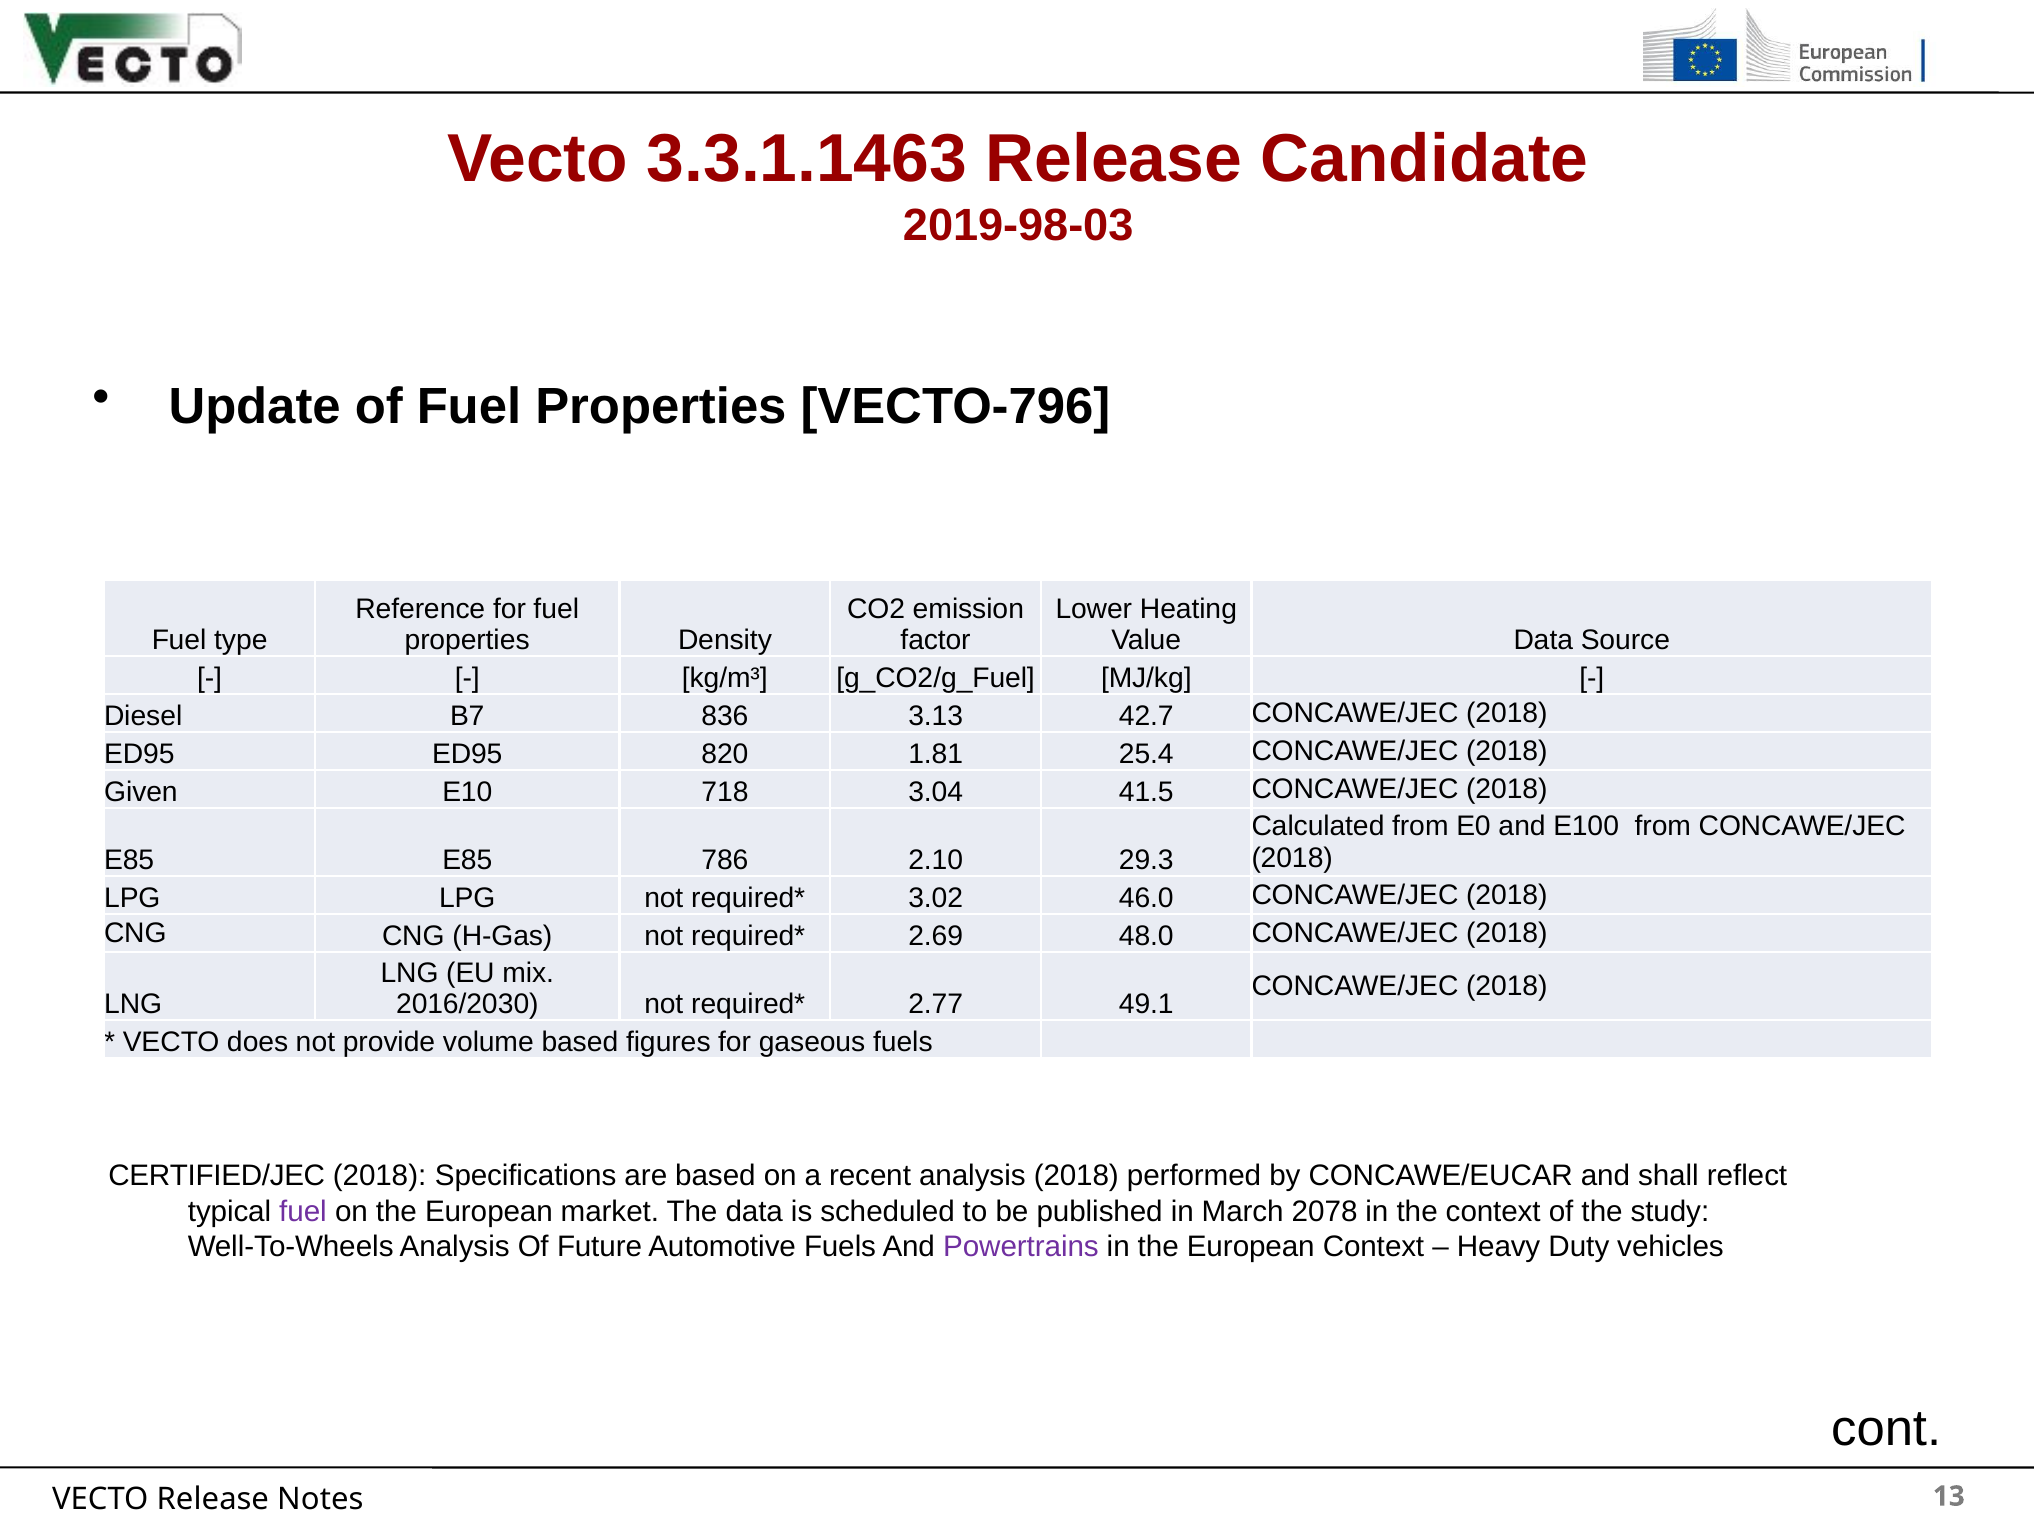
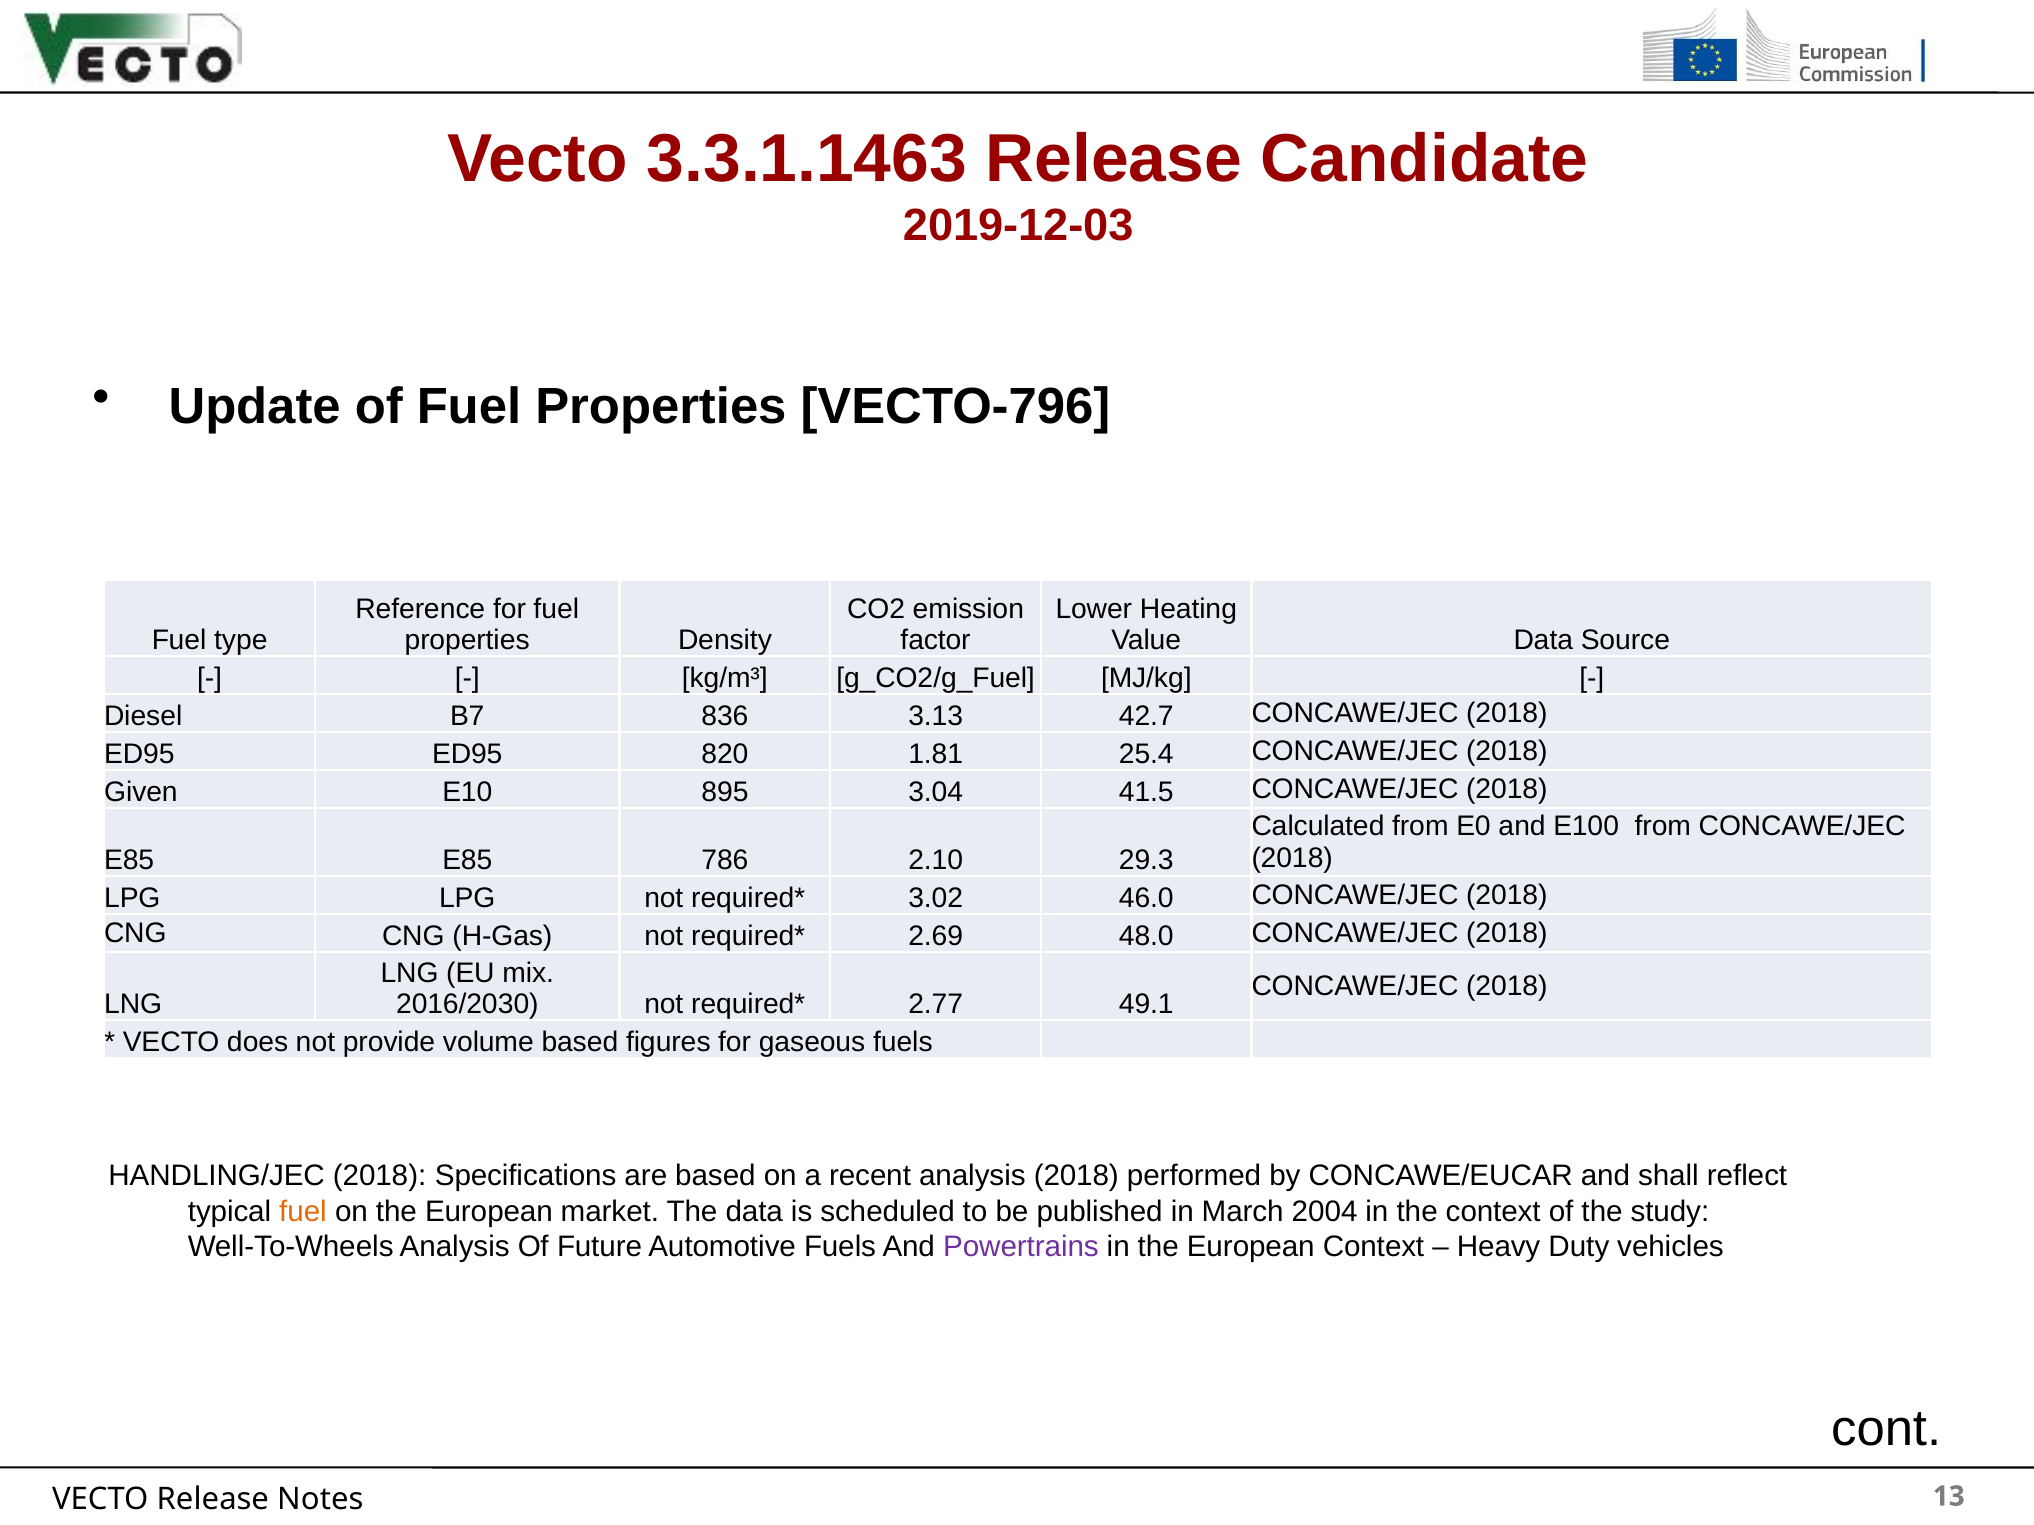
2019-98-03: 2019-98-03 -> 2019-12-03
718: 718 -> 895
CERTIFIED/JEC: CERTIFIED/JEC -> HANDLING/JEC
fuel at (303, 1212) colour: purple -> orange
2078: 2078 -> 2004
